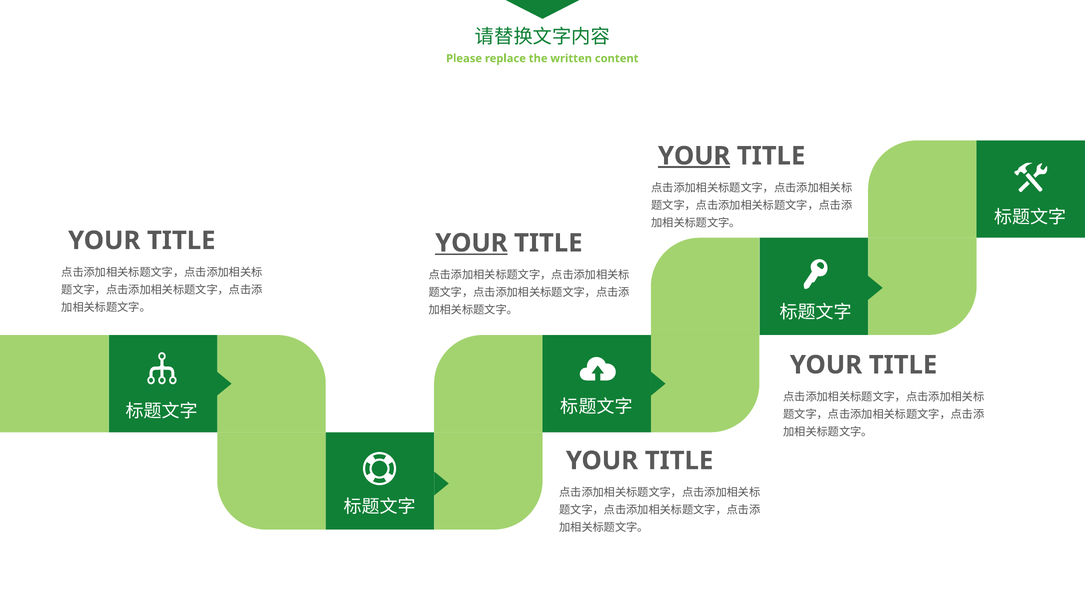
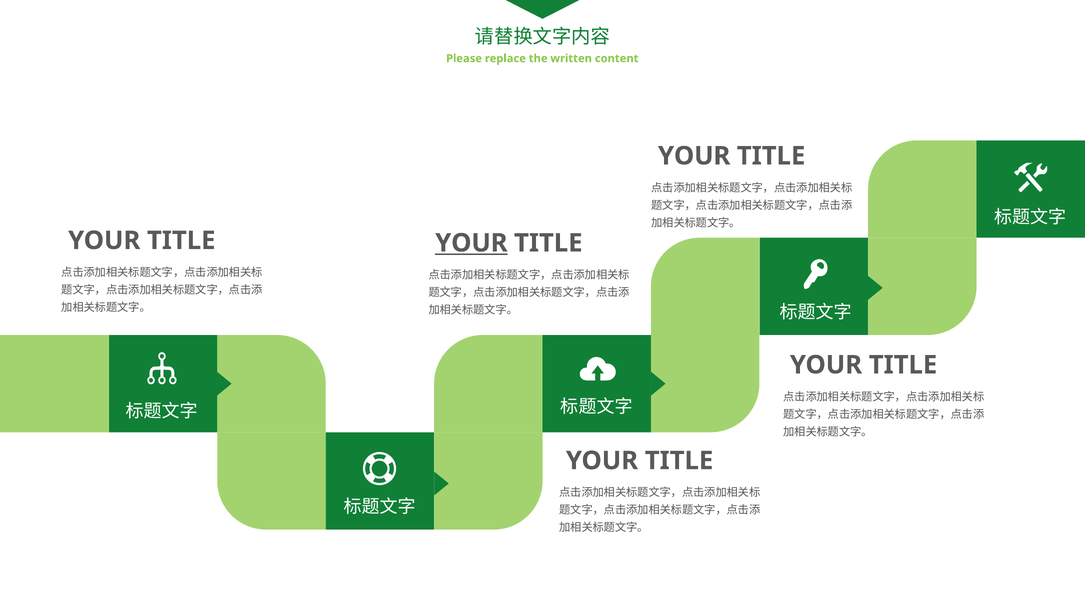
YOUR at (694, 156) underline: present -> none
